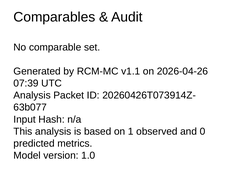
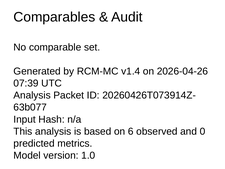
v1.1: v1.1 -> v1.4
1: 1 -> 6
